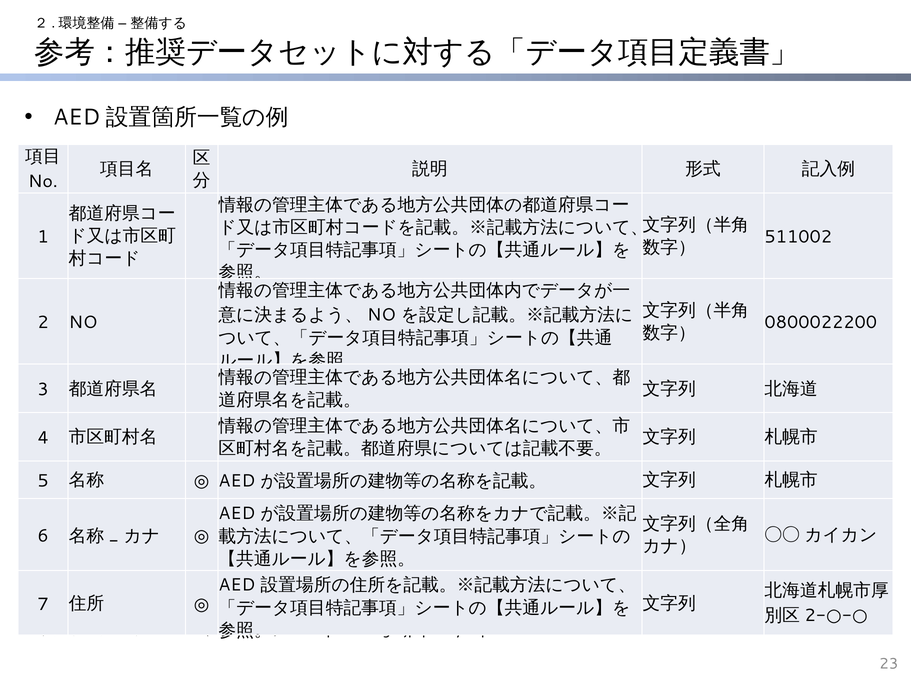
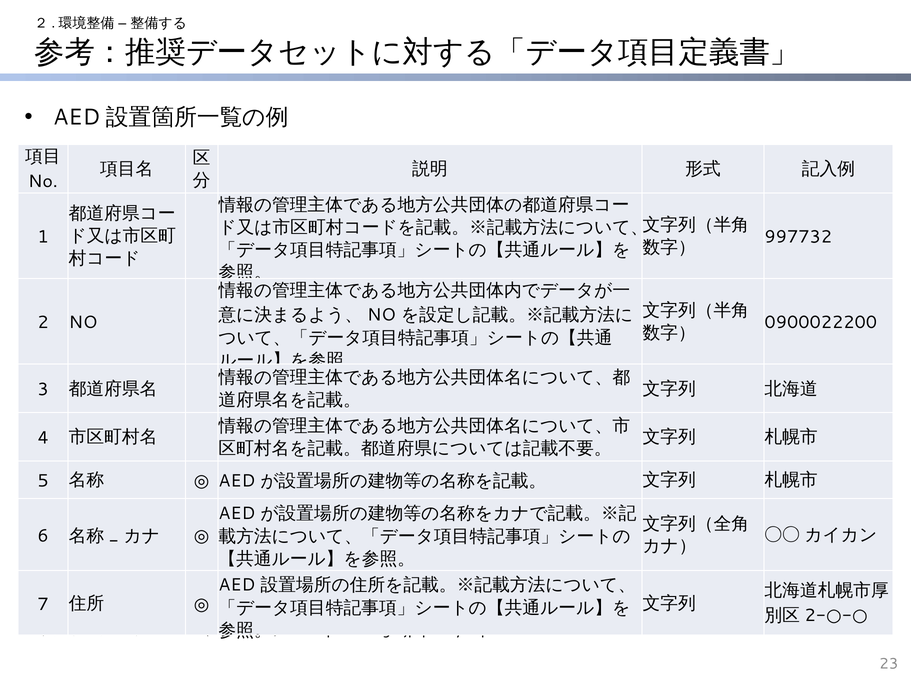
511002: 511002 -> 997732
0800022200: 0800022200 -> 0900022200
